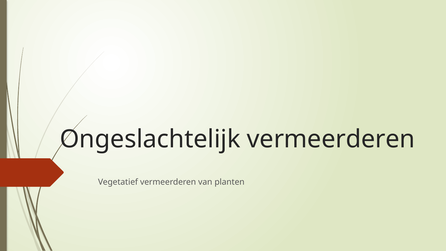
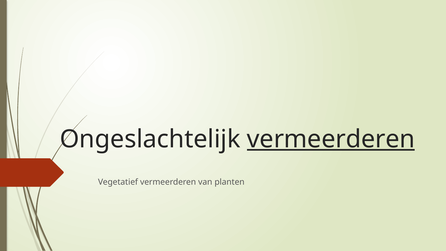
vermeerderen at (331, 139) underline: none -> present
